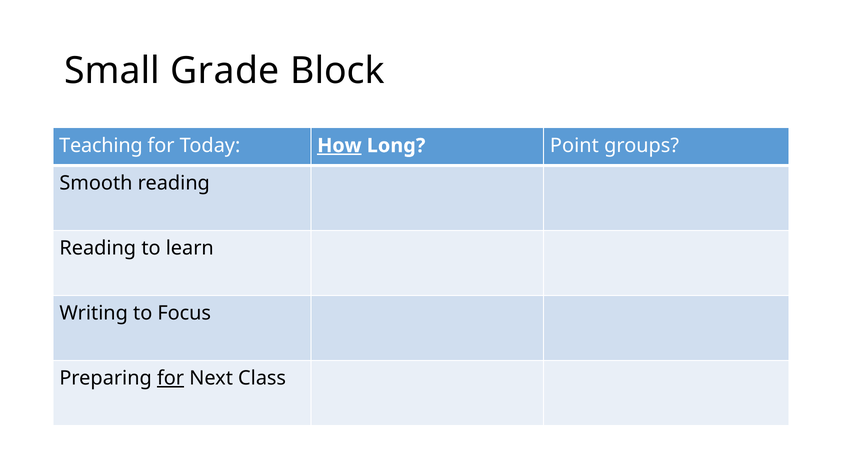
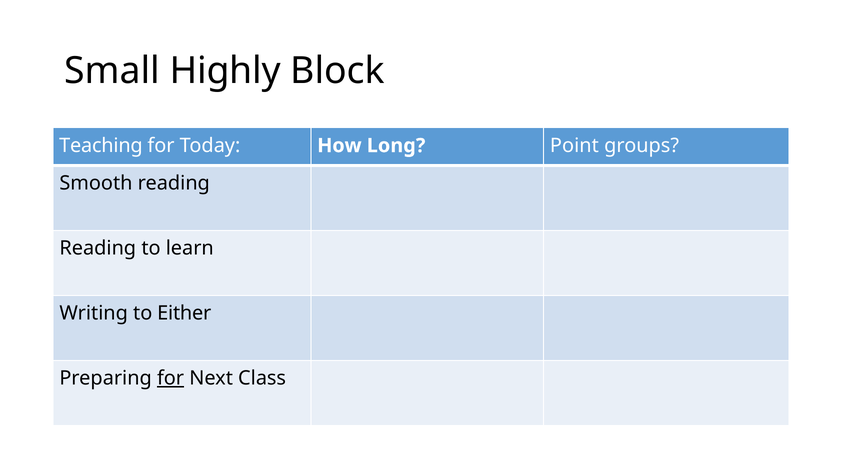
Grade: Grade -> Highly
How underline: present -> none
Focus: Focus -> Either
